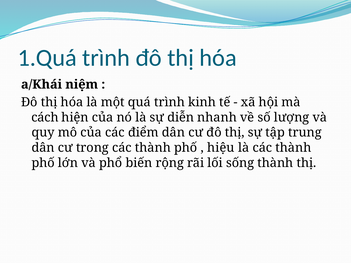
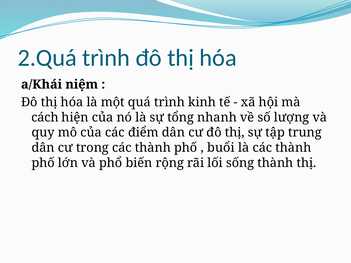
1.Quá: 1.Quá -> 2.Quá
diễn: diễn -> tổng
hiệu: hiệu -> buổi
